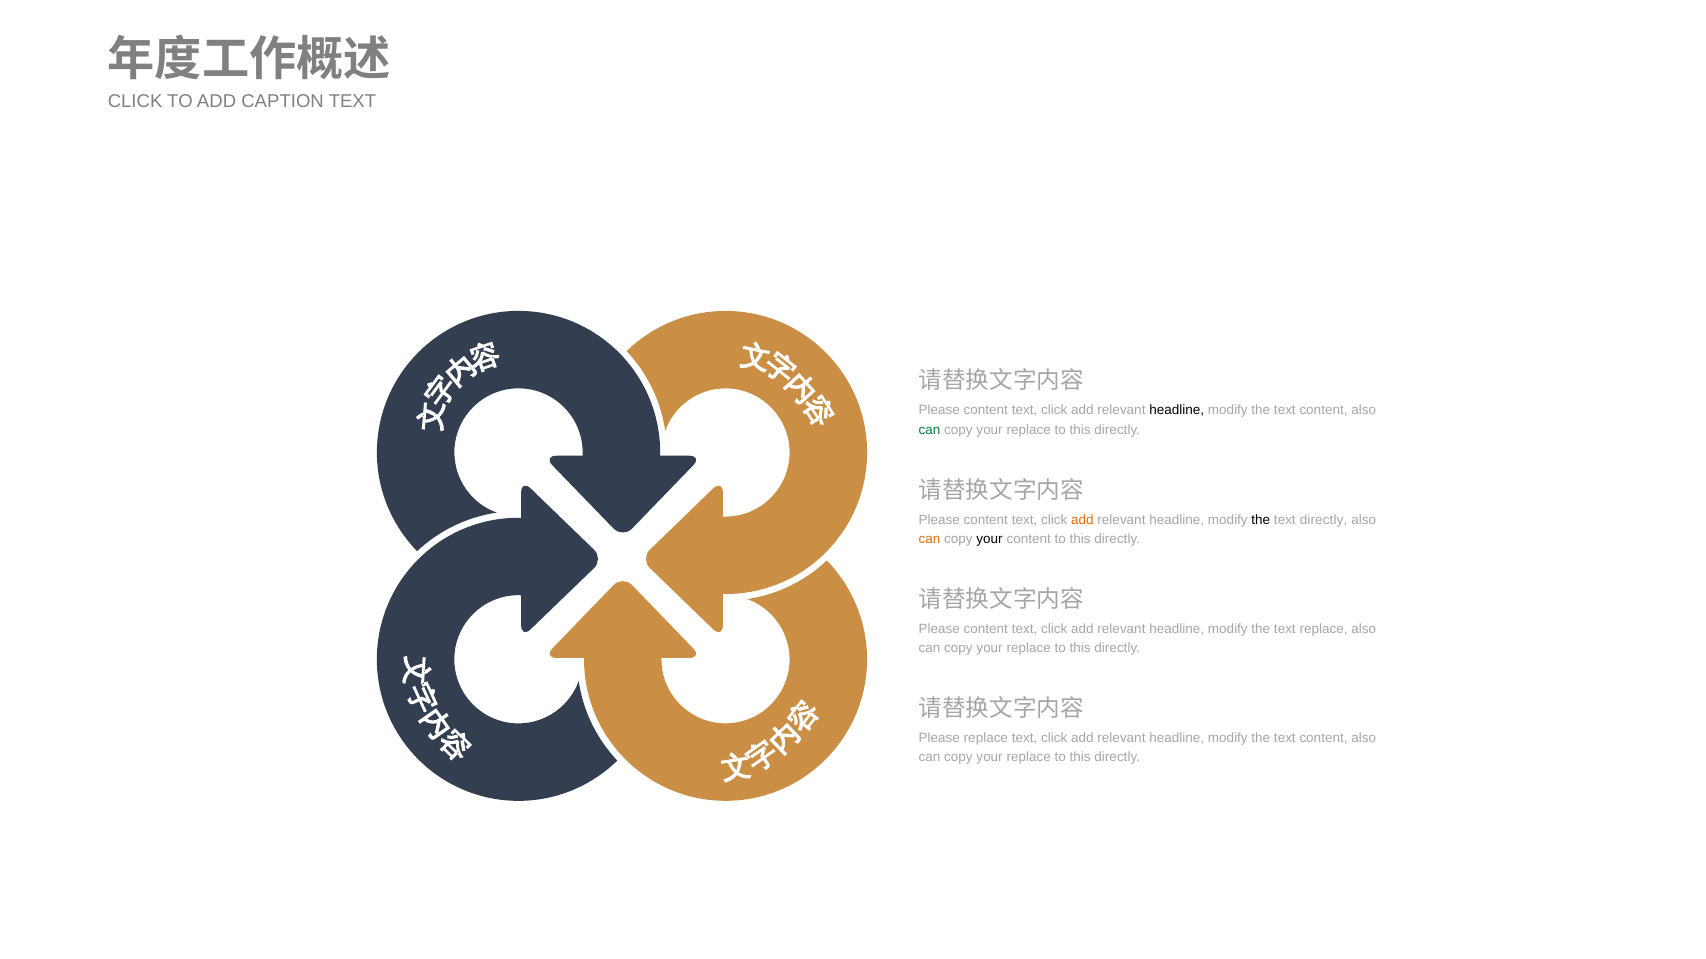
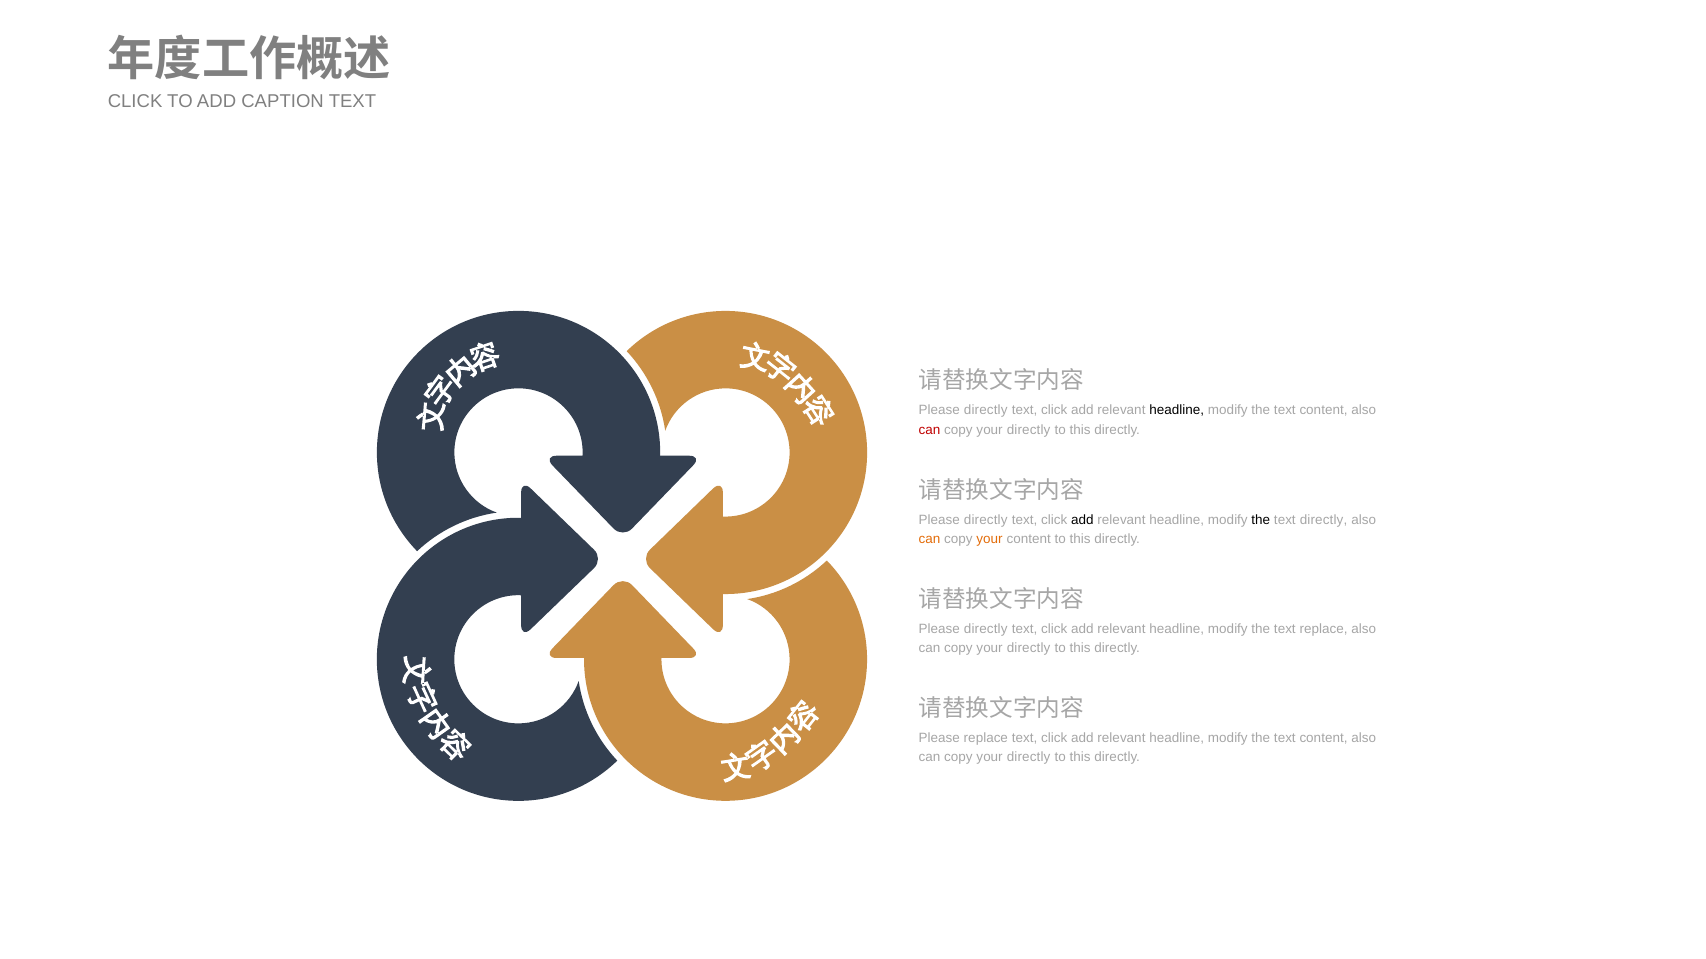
content at (986, 411): content -> directly
can at (930, 430) colour: green -> red
replace at (1029, 430): replace -> directly
content at (986, 520): content -> directly
add at (1082, 520) colour: orange -> black
your at (990, 539) colour: black -> orange
content at (986, 629): content -> directly
replace at (1029, 648): replace -> directly
replace at (1029, 758): replace -> directly
